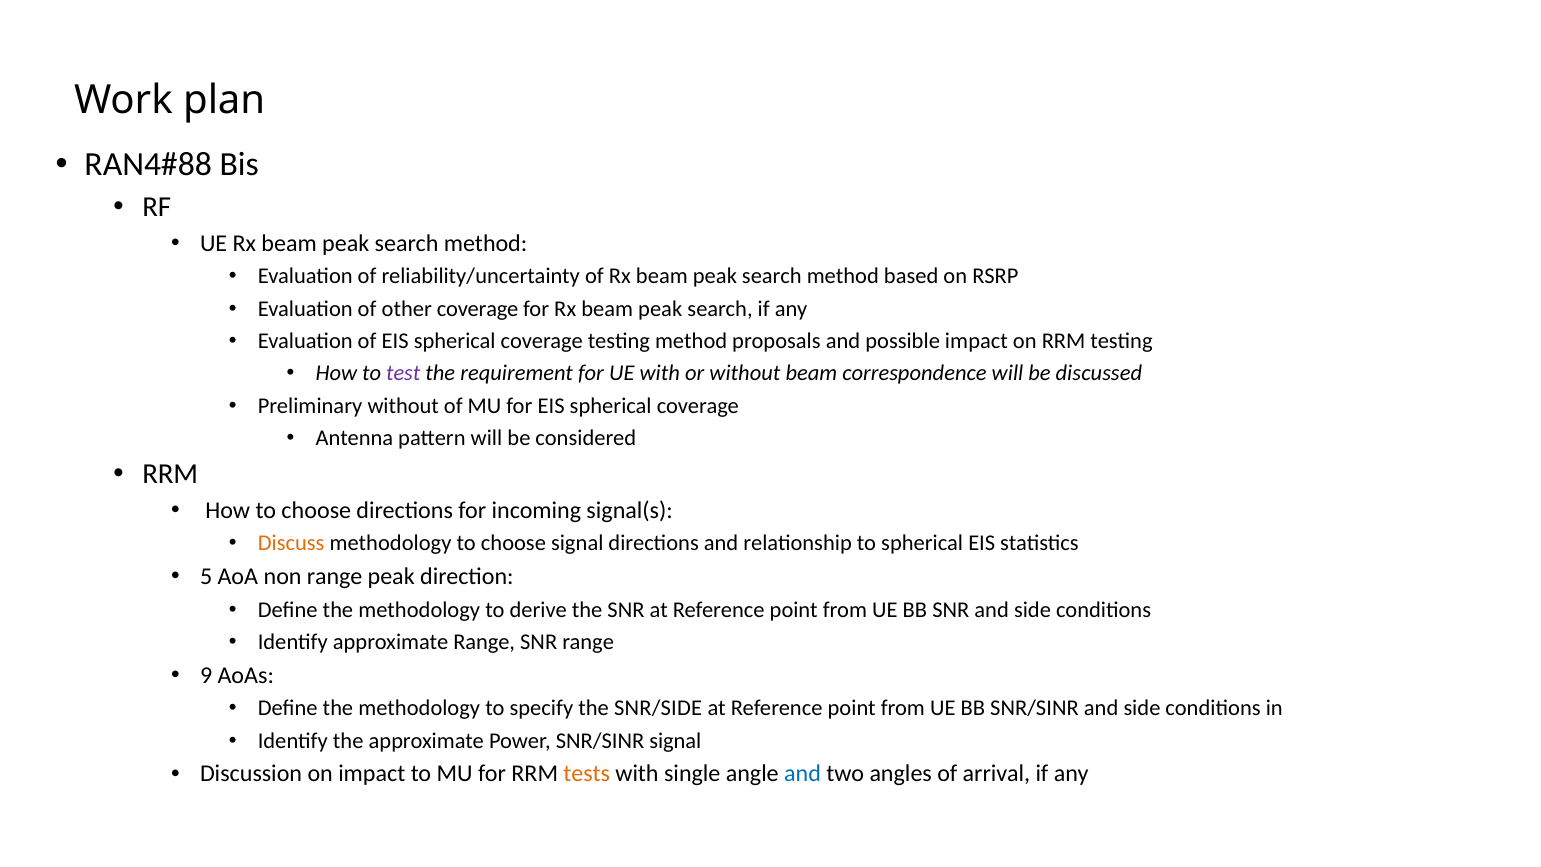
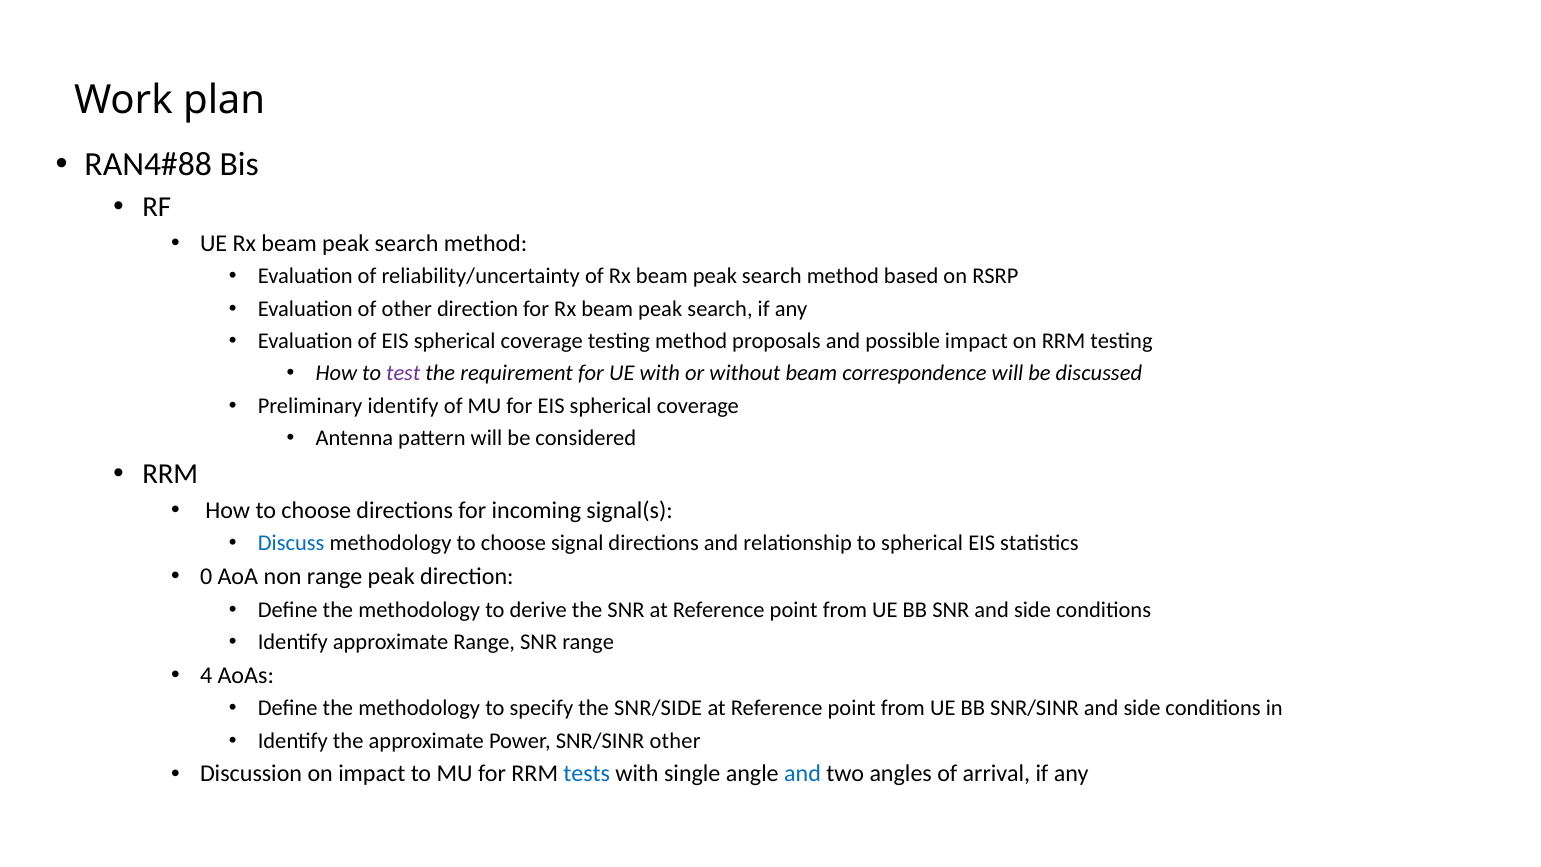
other coverage: coverage -> direction
Preliminary without: without -> identify
Discuss colour: orange -> blue
5: 5 -> 0
9: 9 -> 4
SNR/SINR signal: signal -> other
tests colour: orange -> blue
